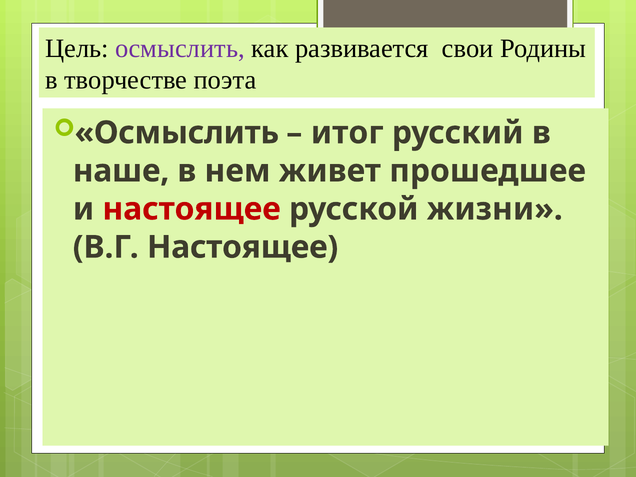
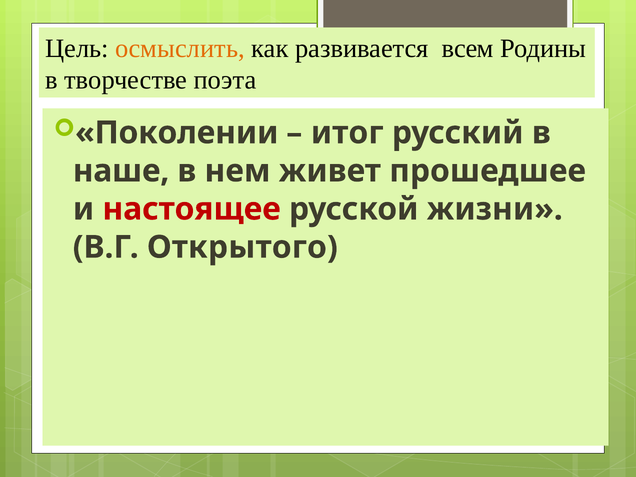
осмыслить at (180, 48) colour: purple -> orange
свои: свои -> всем
Осмыслить at (177, 133): Осмыслить -> Поколении
Настоящее at (243, 247): Настоящее -> Открытого
